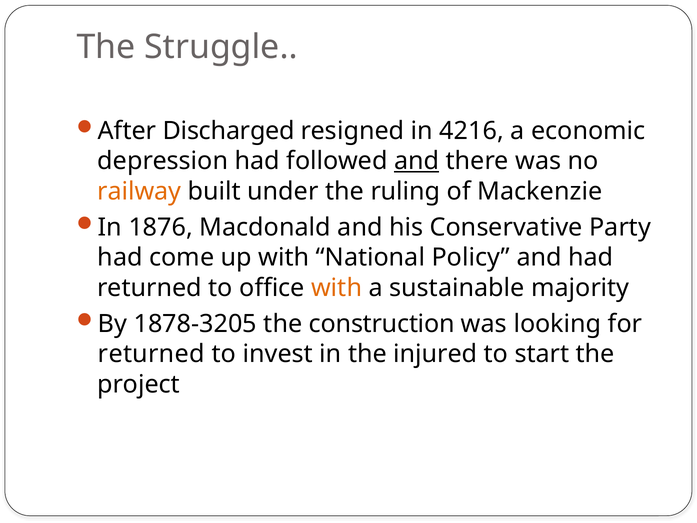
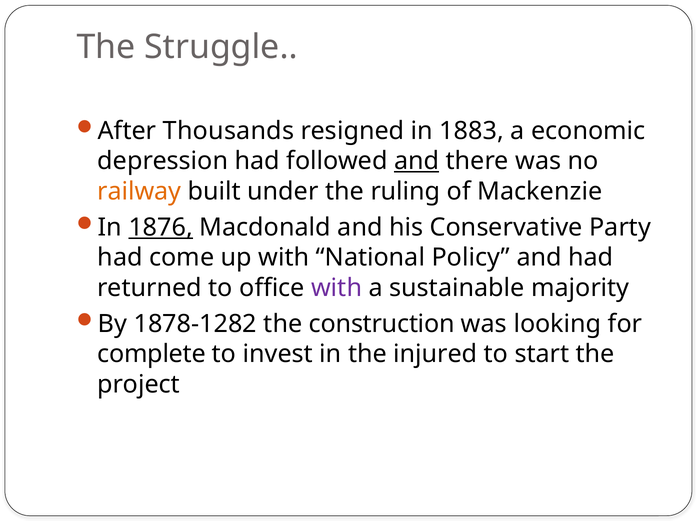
Discharged: Discharged -> Thousands
4216: 4216 -> 1883
1876 underline: none -> present
with at (337, 288) colour: orange -> purple
1878-3205: 1878-3205 -> 1878-1282
returned at (151, 354): returned -> complete
